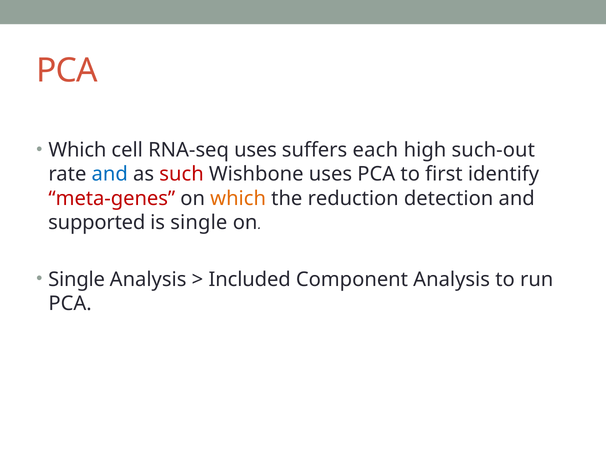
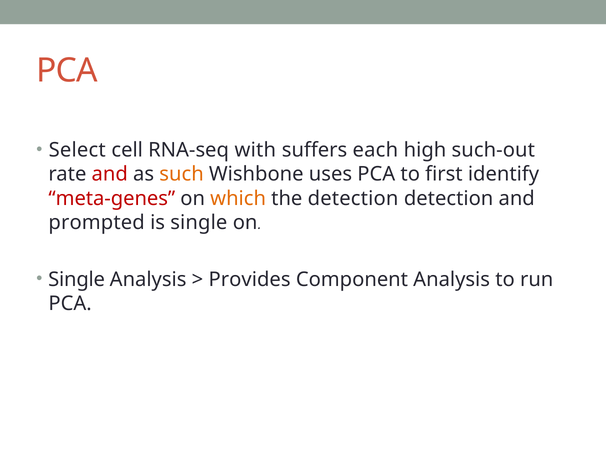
Which at (77, 150): Which -> Select
RNA-seq uses: uses -> with
and at (110, 174) colour: blue -> red
such colour: red -> orange
the reduction: reduction -> detection
supported: supported -> prompted
Included: Included -> Provides
